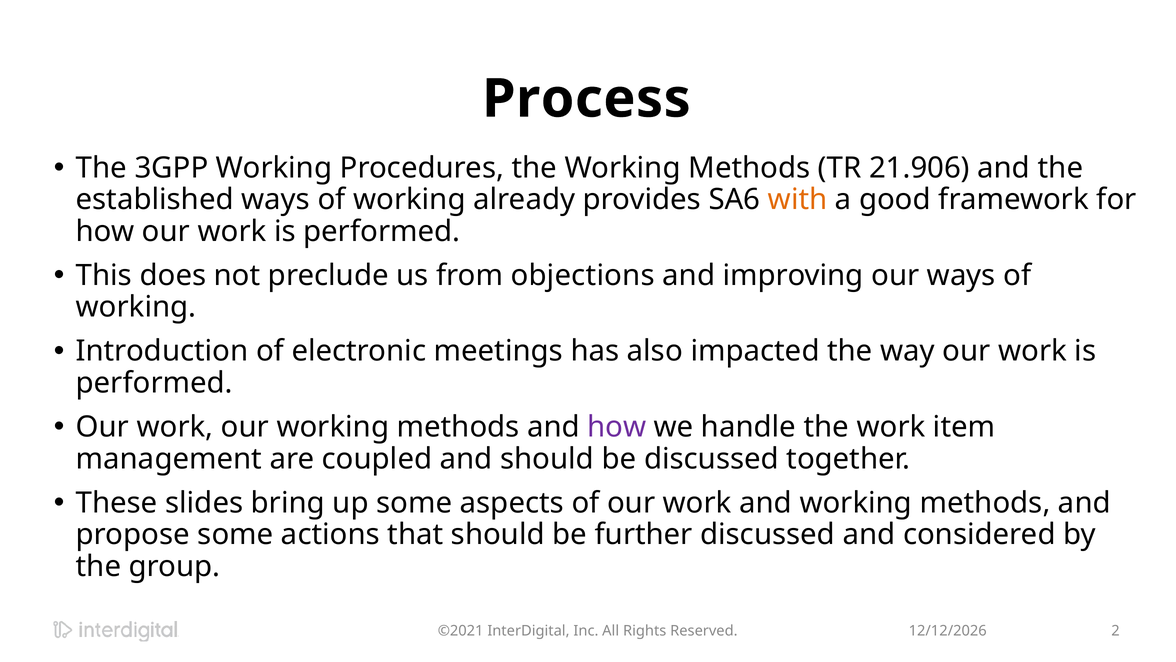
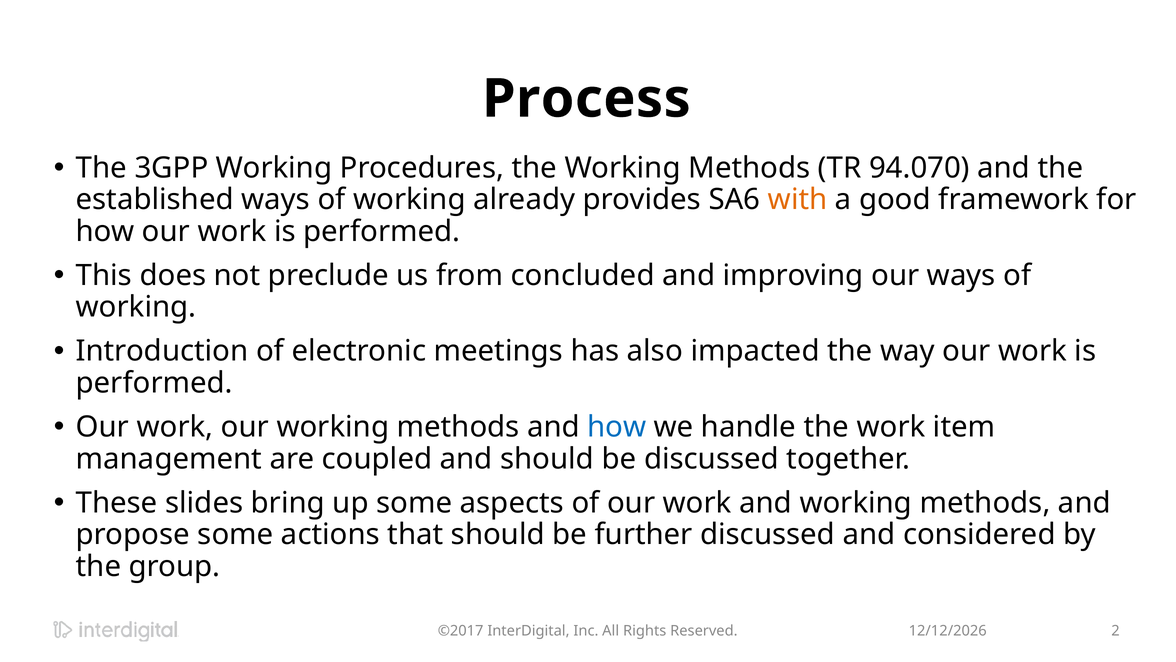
21.906: 21.906 -> 94.070
objections: objections -> concluded
how at (617, 427) colour: purple -> blue
©2021: ©2021 -> ©2017
